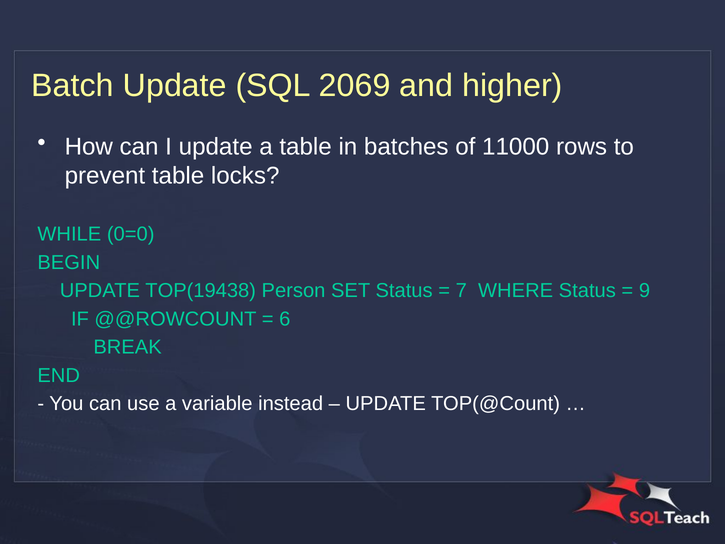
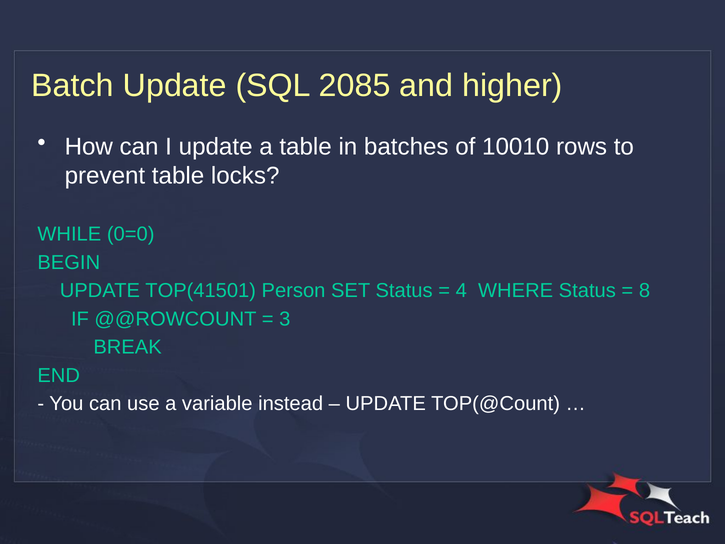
2069: 2069 -> 2085
11000: 11000 -> 10010
TOP(19438: TOP(19438 -> TOP(41501
7: 7 -> 4
9: 9 -> 8
6: 6 -> 3
